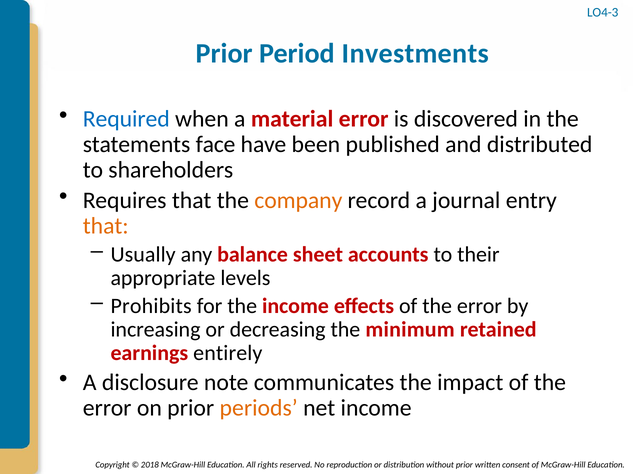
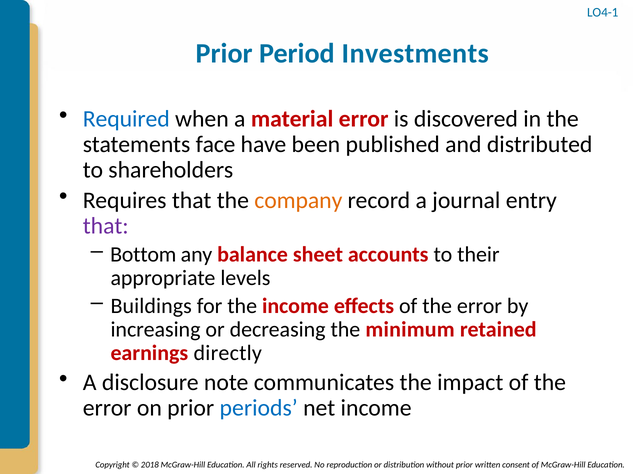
LO4-3: LO4-3 -> LO4-1
that at (106, 226) colour: orange -> purple
Usually: Usually -> Bottom
Prohibits: Prohibits -> Buildings
entirely: entirely -> directly
periods colour: orange -> blue
